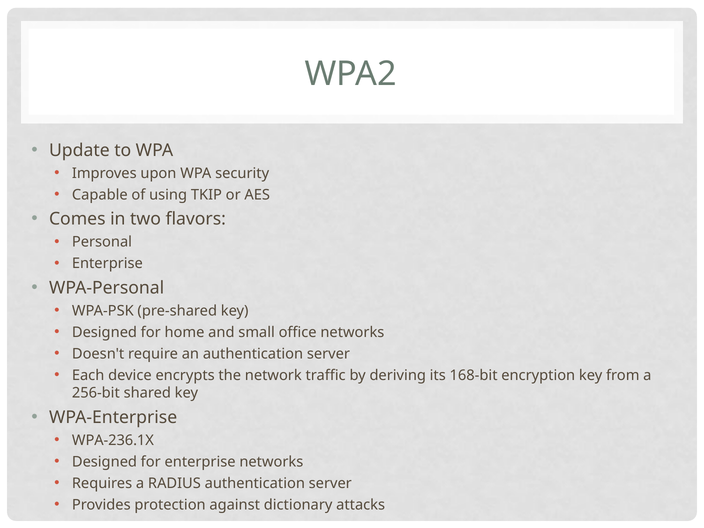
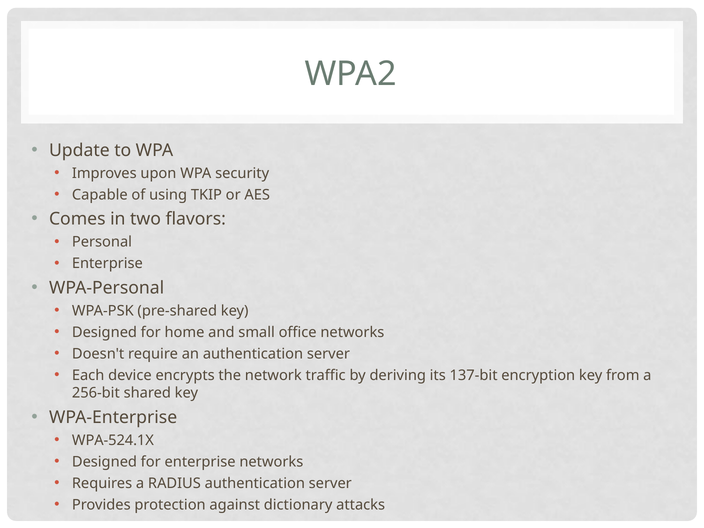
168-bit: 168-bit -> 137-bit
WPA-236.1X: WPA-236.1X -> WPA-524.1X
